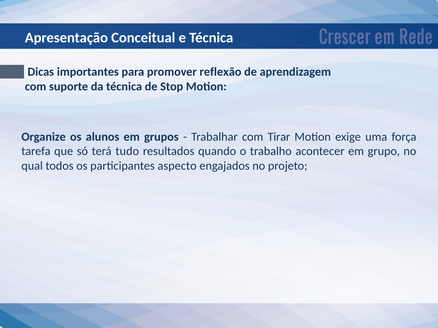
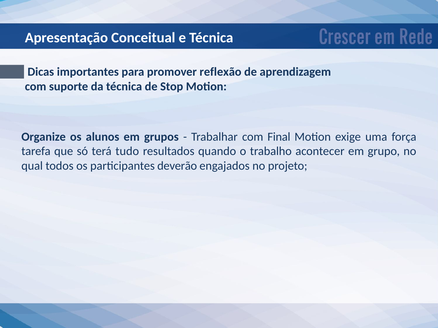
Tirar: Tirar -> Final
aspecto: aspecto -> deverão
